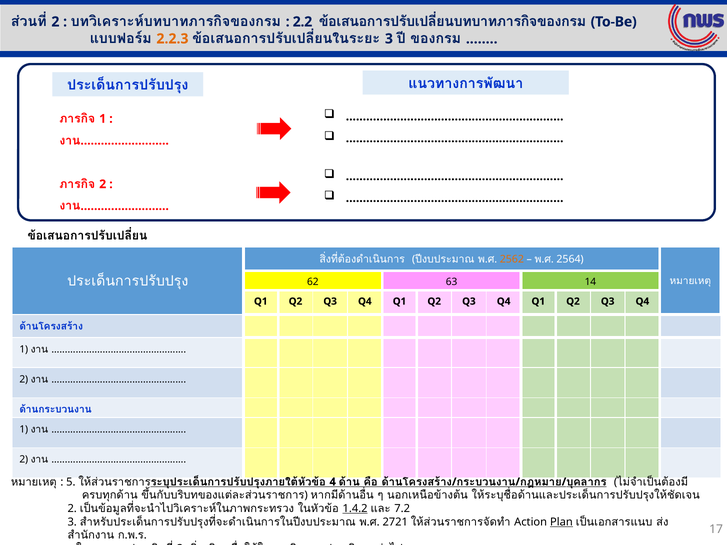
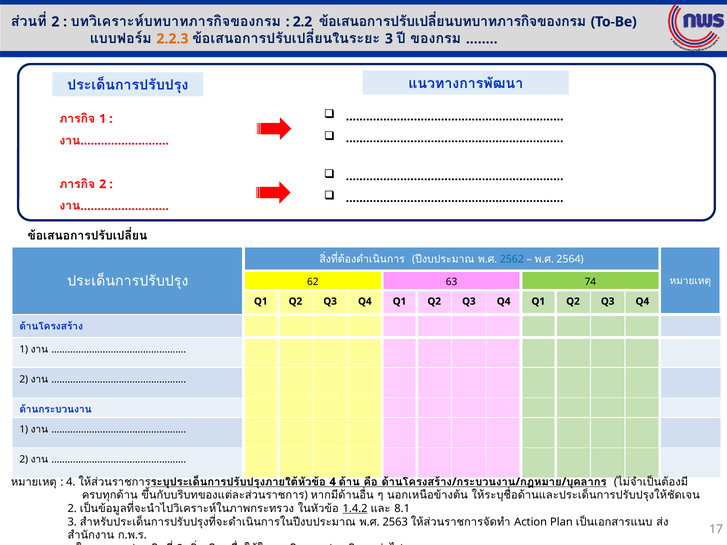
2562 colour: orange -> blue
14: 14 -> 74
5 at (71, 482): 5 -> 4
7.2: 7.2 -> 8.1
2721: 2721 -> 2563
Plan underline: present -> none
